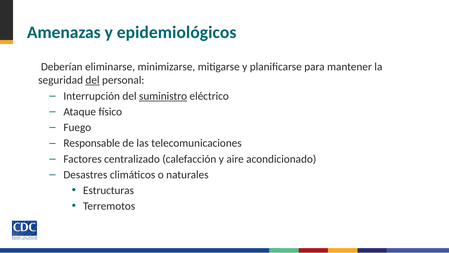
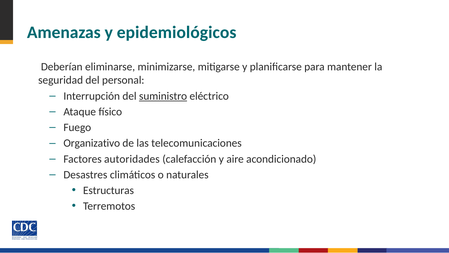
del at (93, 80) underline: present -> none
Responsable: Responsable -> Organizativo
centralizado: centralizado -> autoridades
